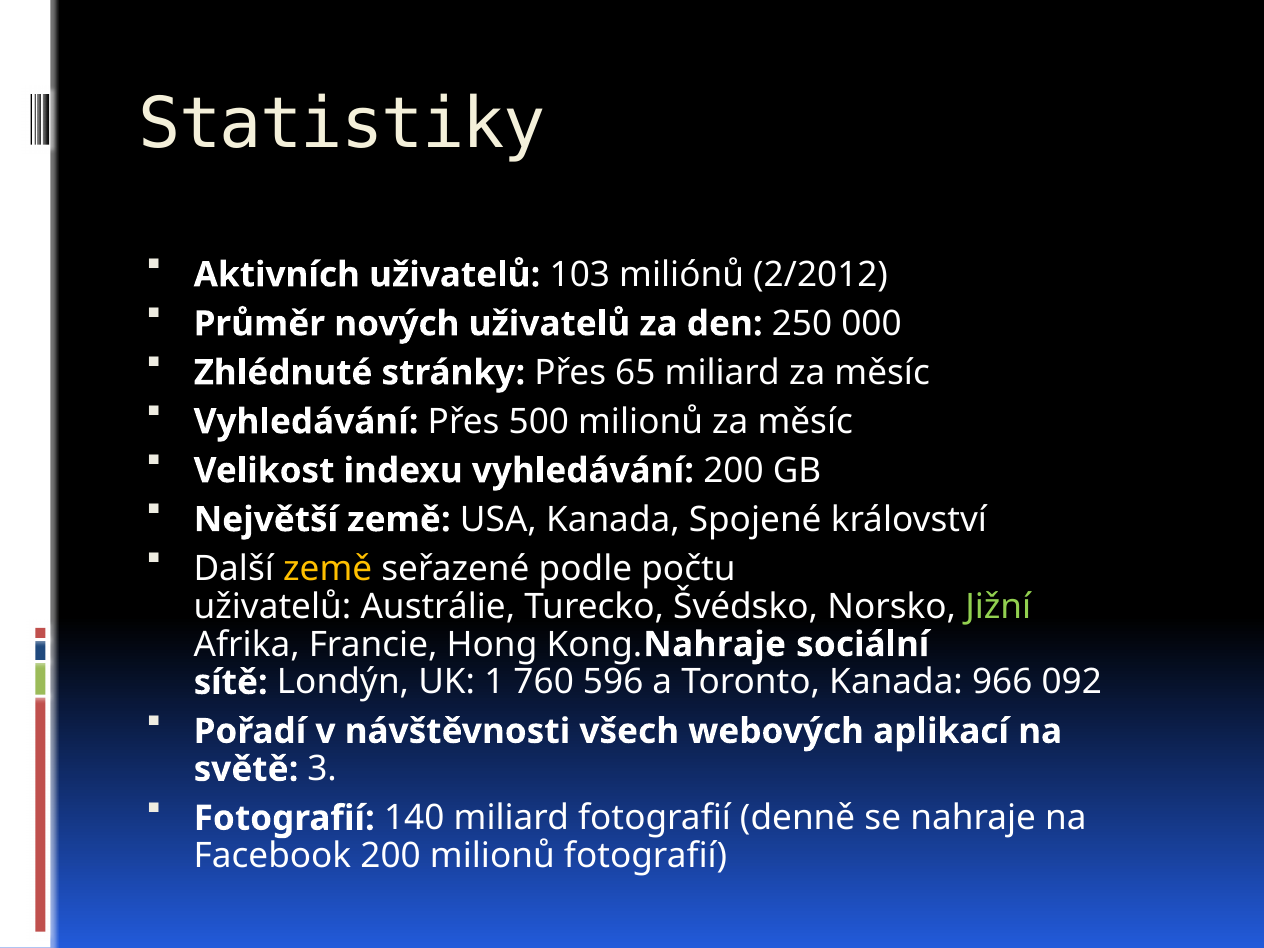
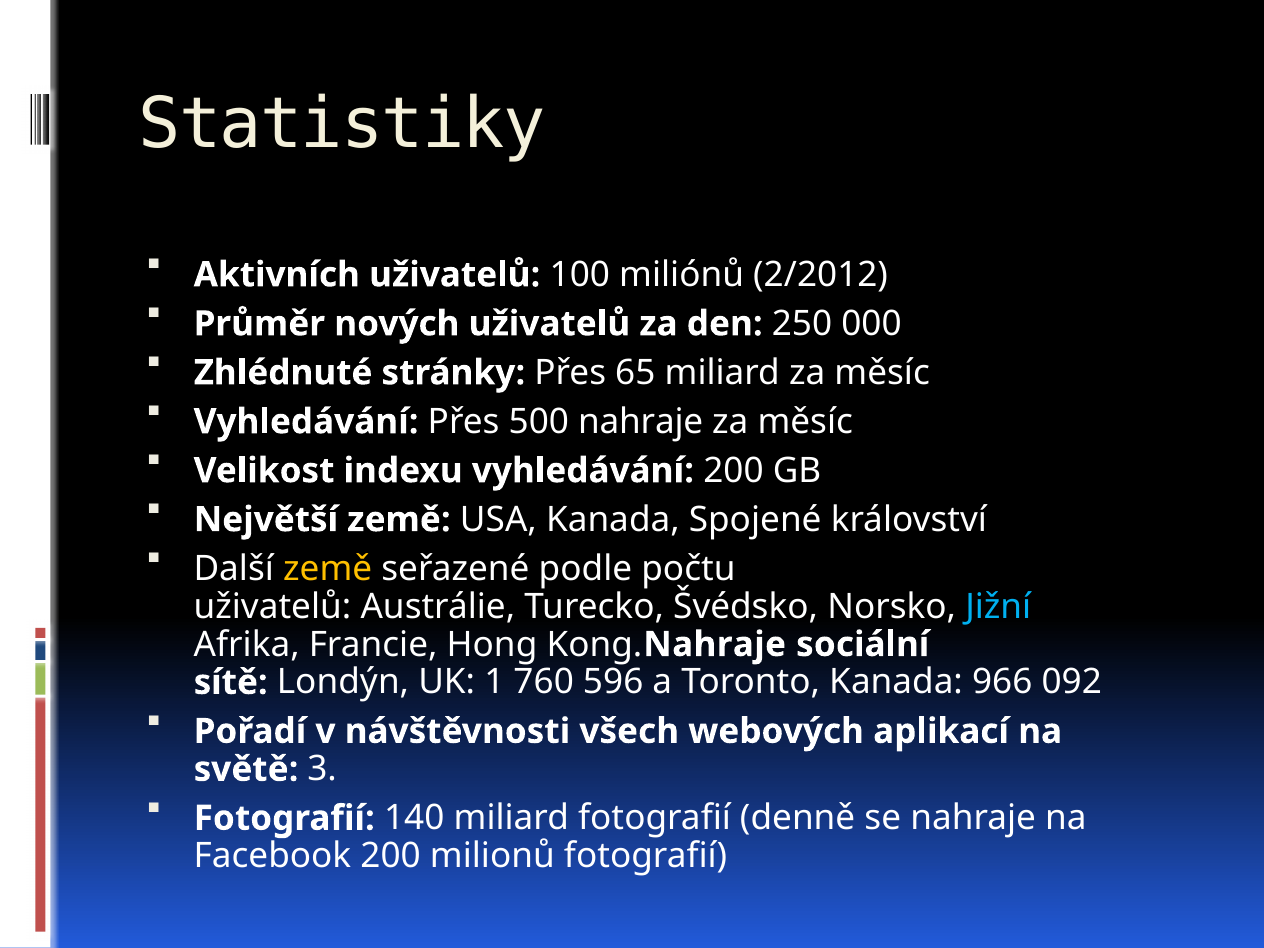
103: 103 -> 100
500 milionů: milionů -> nahraje
Jižní colour: light green -> light blue
